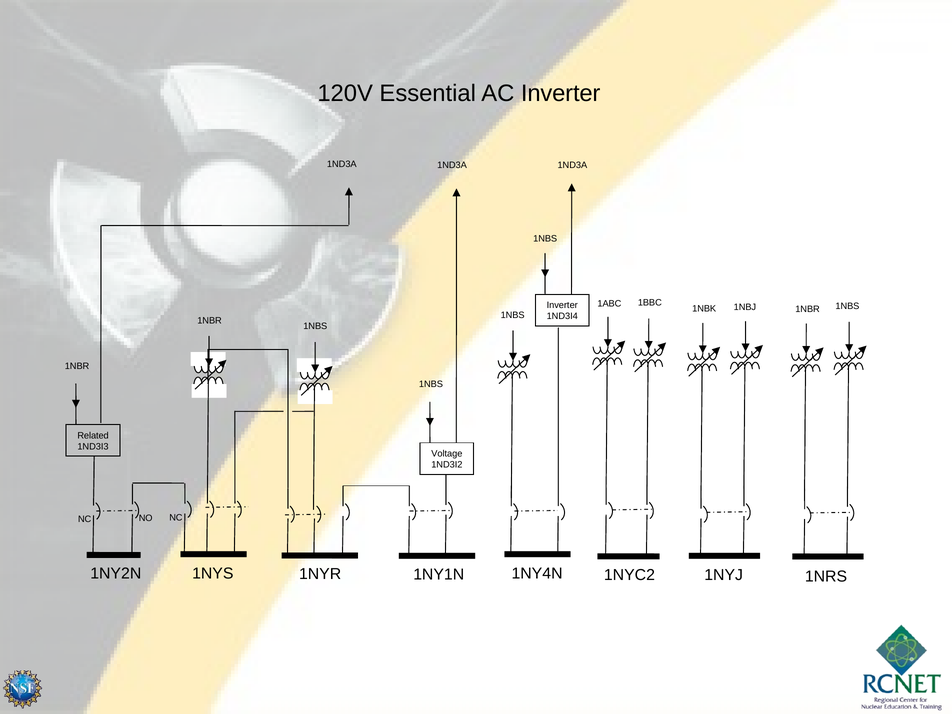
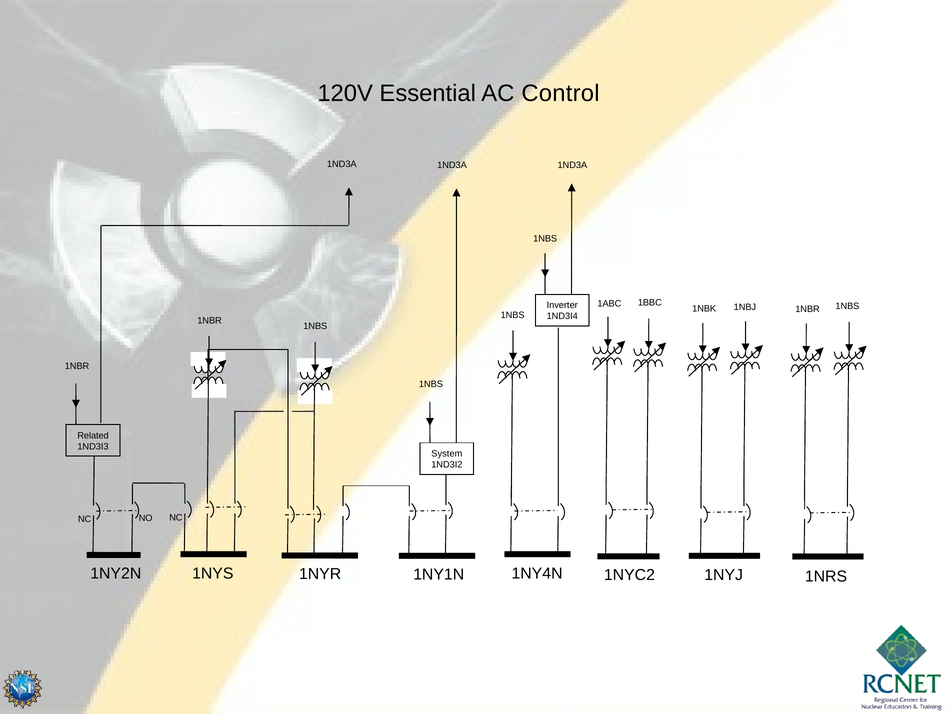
AC Inverter: Inverter -> Control
Voltage: Voltage -> System
